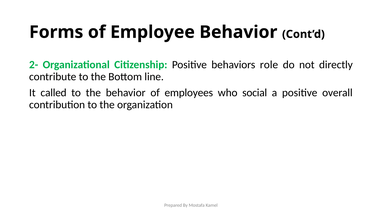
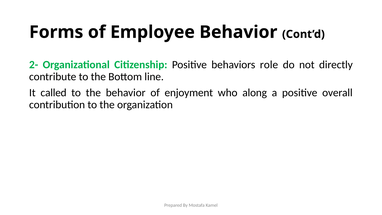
employees: employees -> enjoyment
social: social -> along
